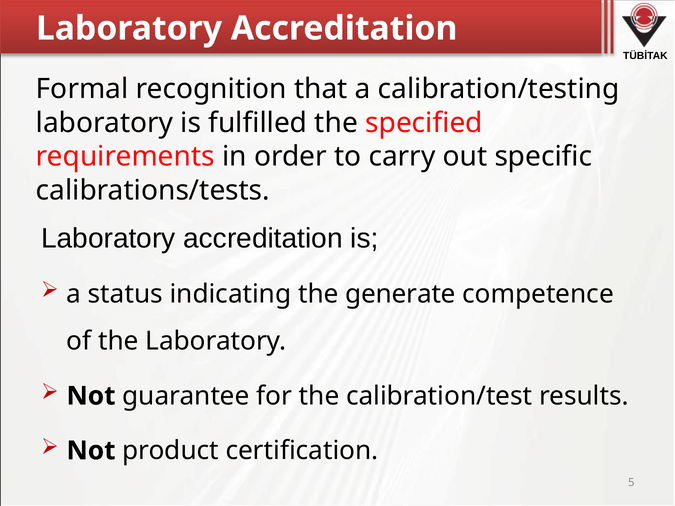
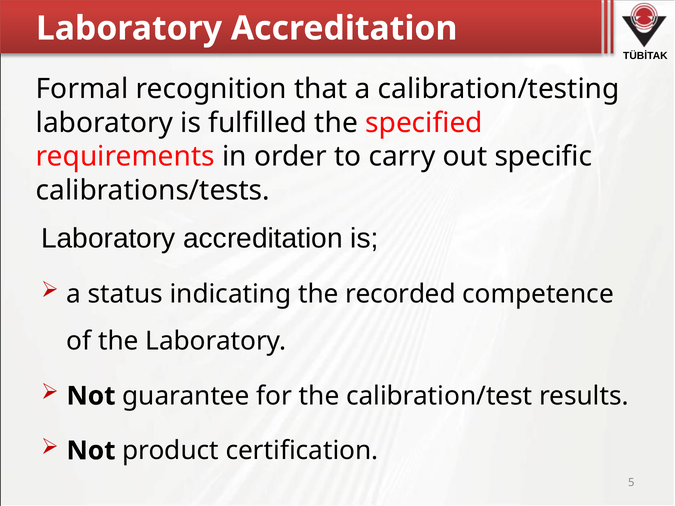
generate: generate -> recorded
